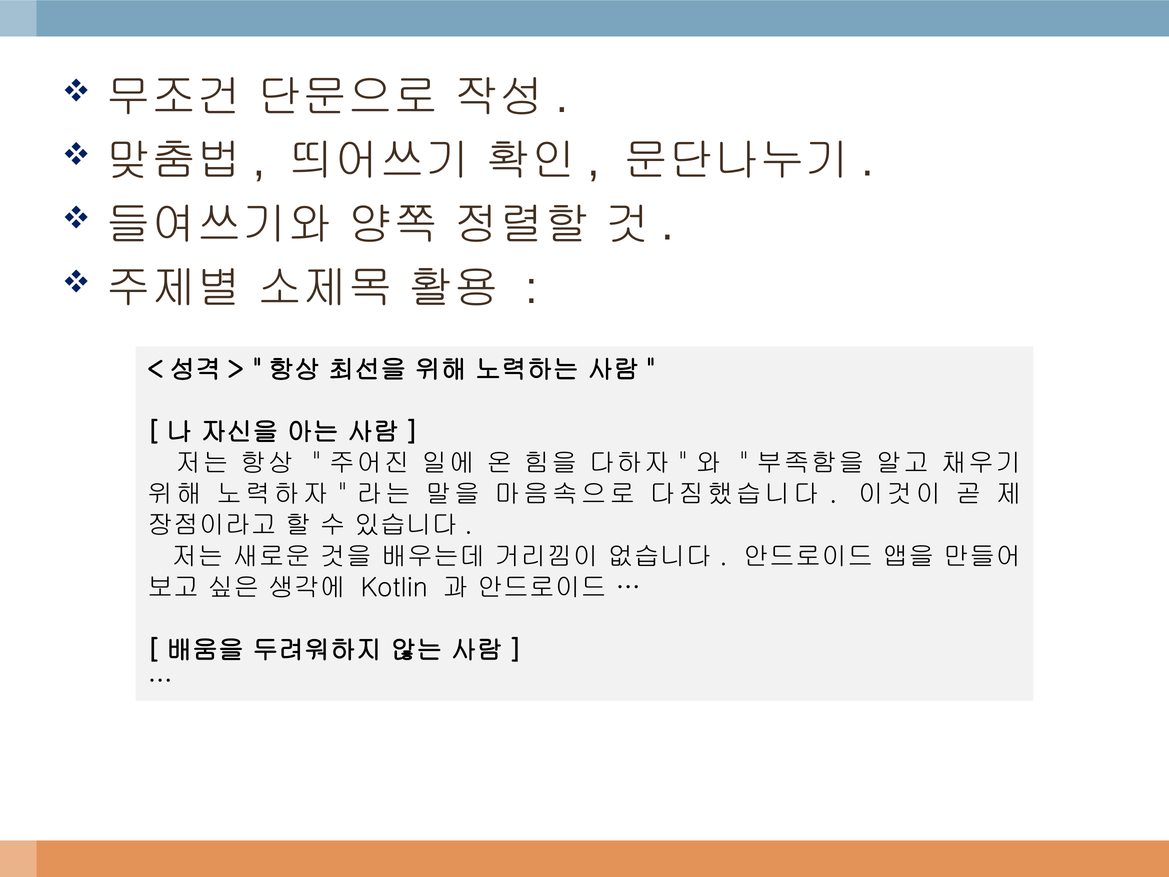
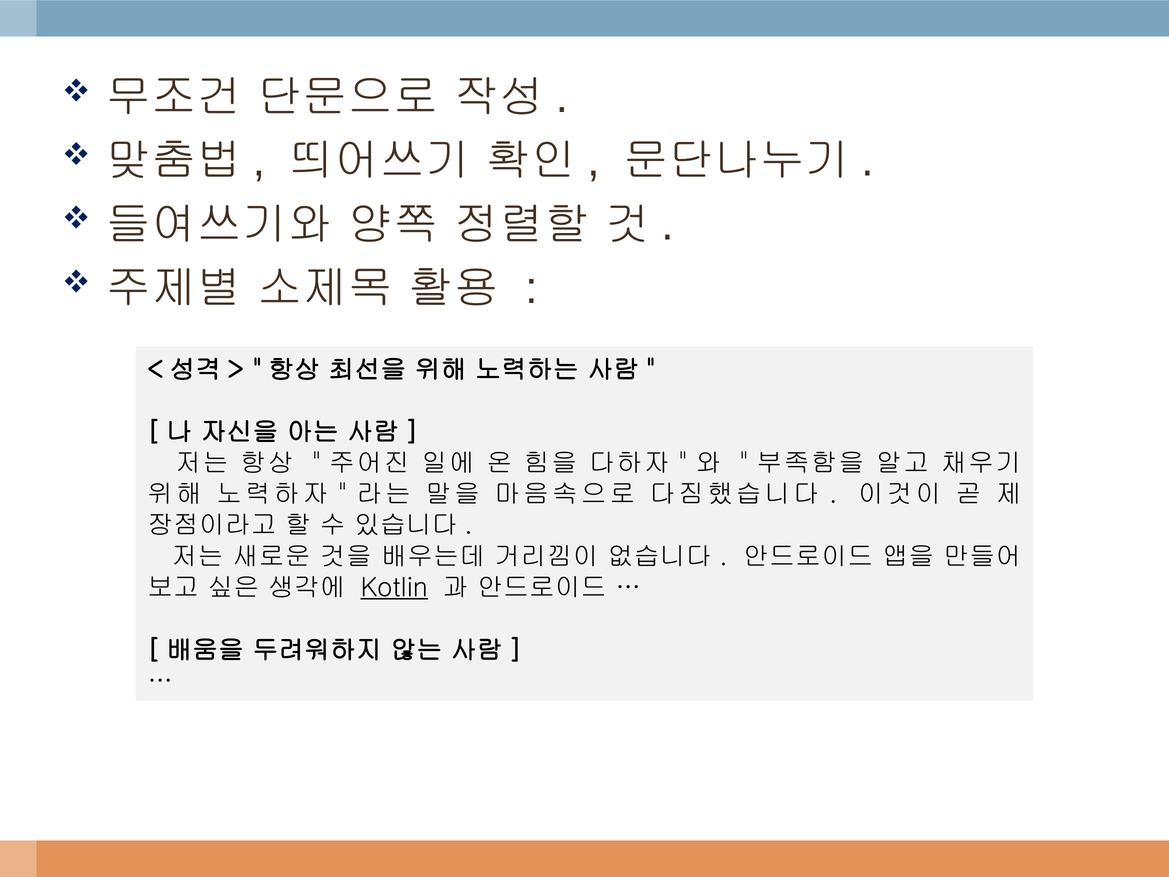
Kotlin underline: none -> present
